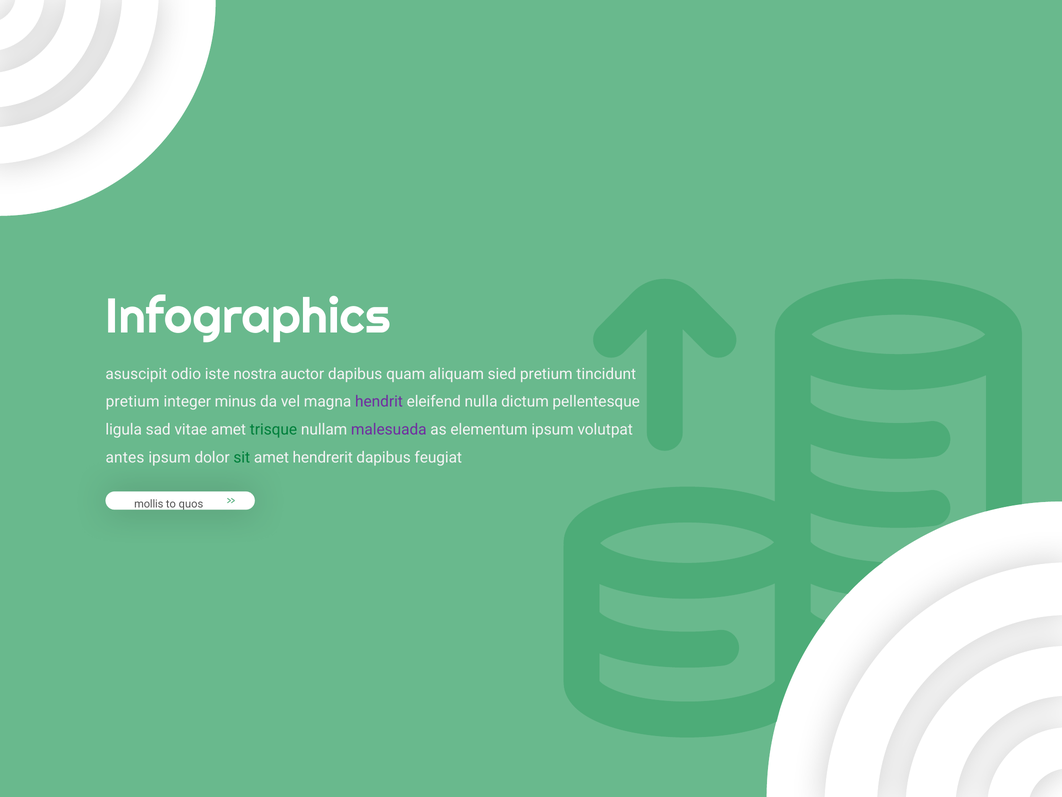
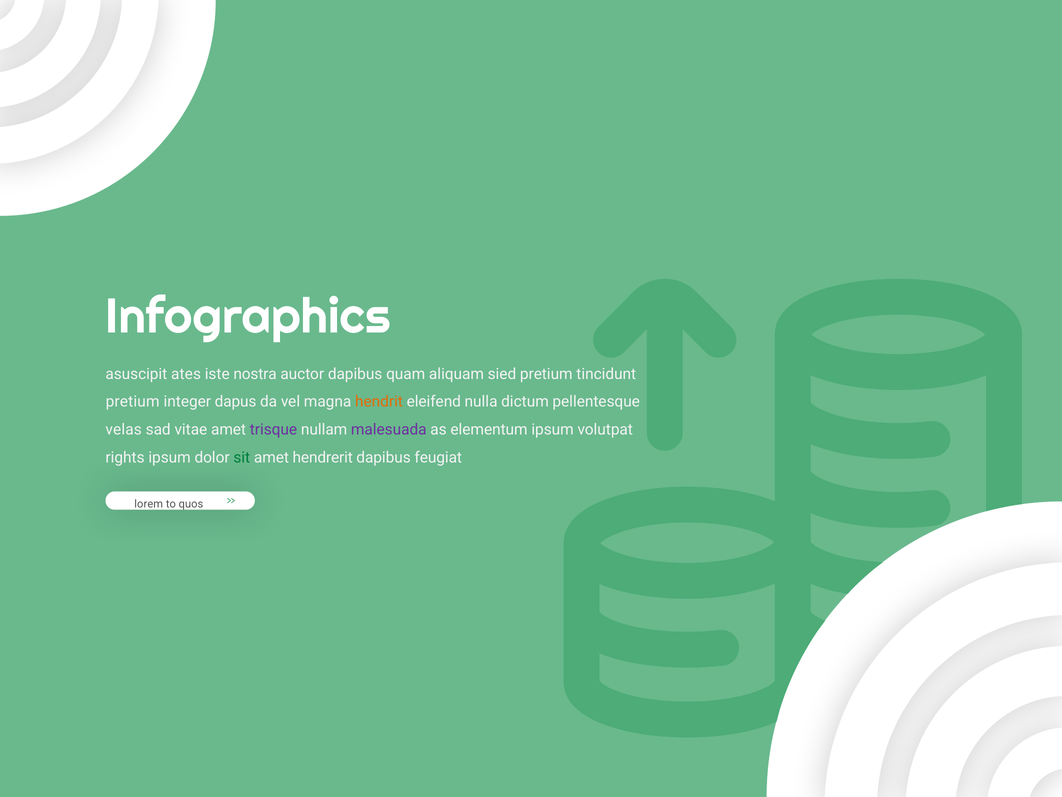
odio: odio -> ates
minus: minus -> dapus
hendrit colour: purple -> orange
ligula: ligula -> velas
trisque colour: green -> purple
antes: antes -> rights
mollis: mollis -> lorem
